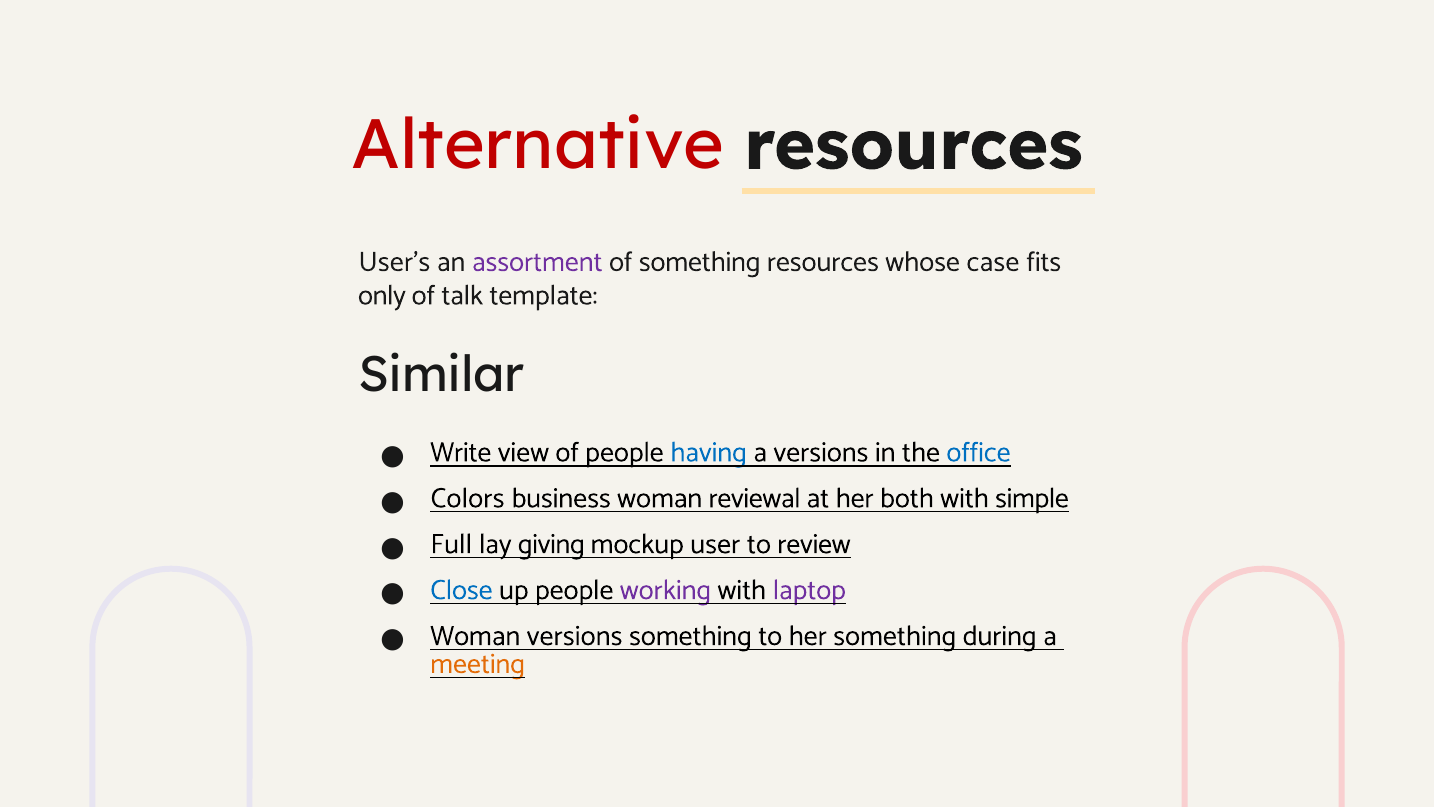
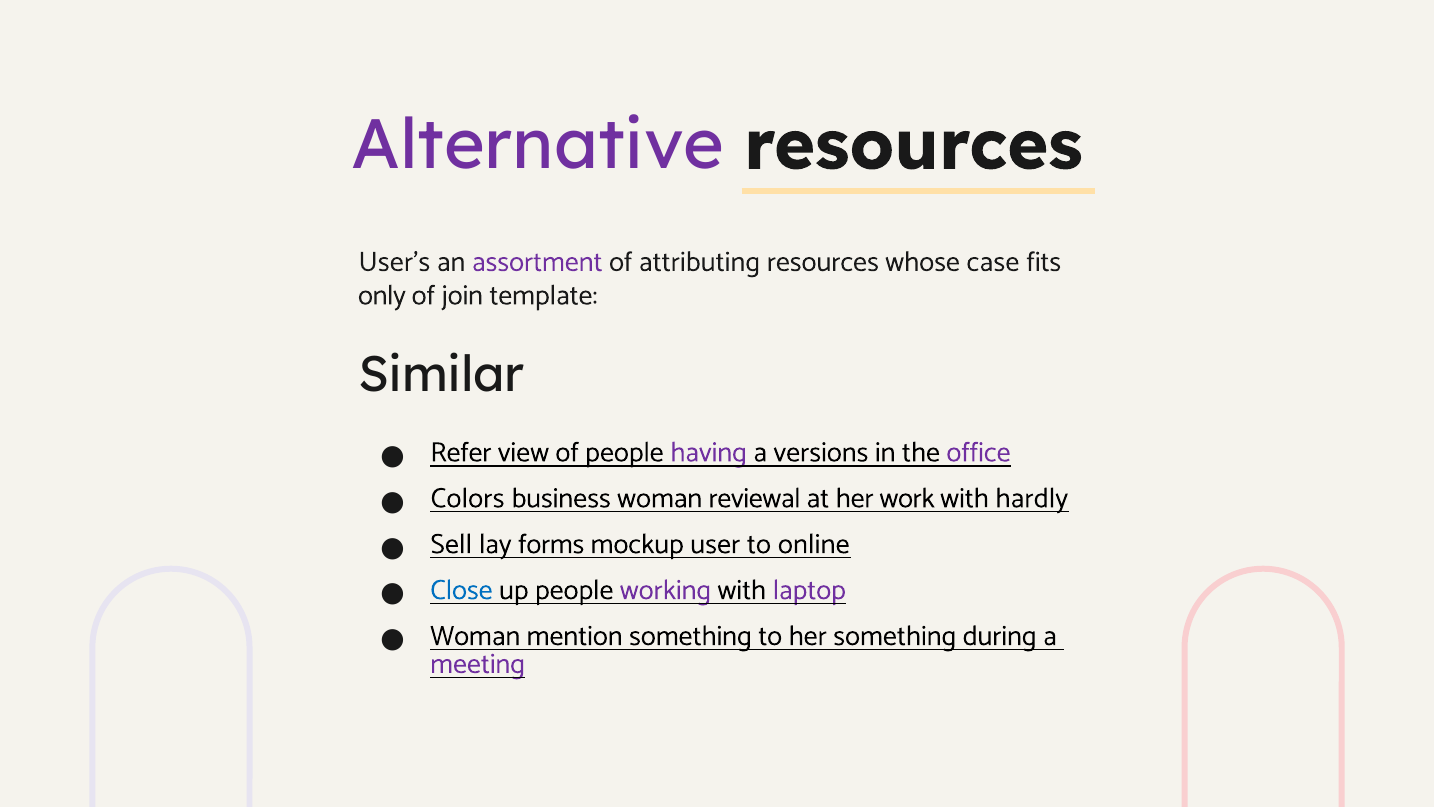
Alternative colour: red -> purple
of something: something -> attributing
talk: talk -> join
Write: Write -> Refer
having colour: blue -> purple
office colour: blue -> purple
both: both -> work
simple: simple -> hardly
Full: Full -> Sell
giving: giving -> forms
review: review -> online
Woman versions: versions -> mention
meeting colour: orange -> purple
